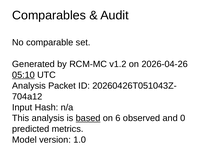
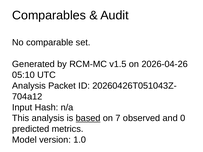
v1.2: v1.2 -> v1.5
05:10 underline: present -> none
6: 6 -> 7
